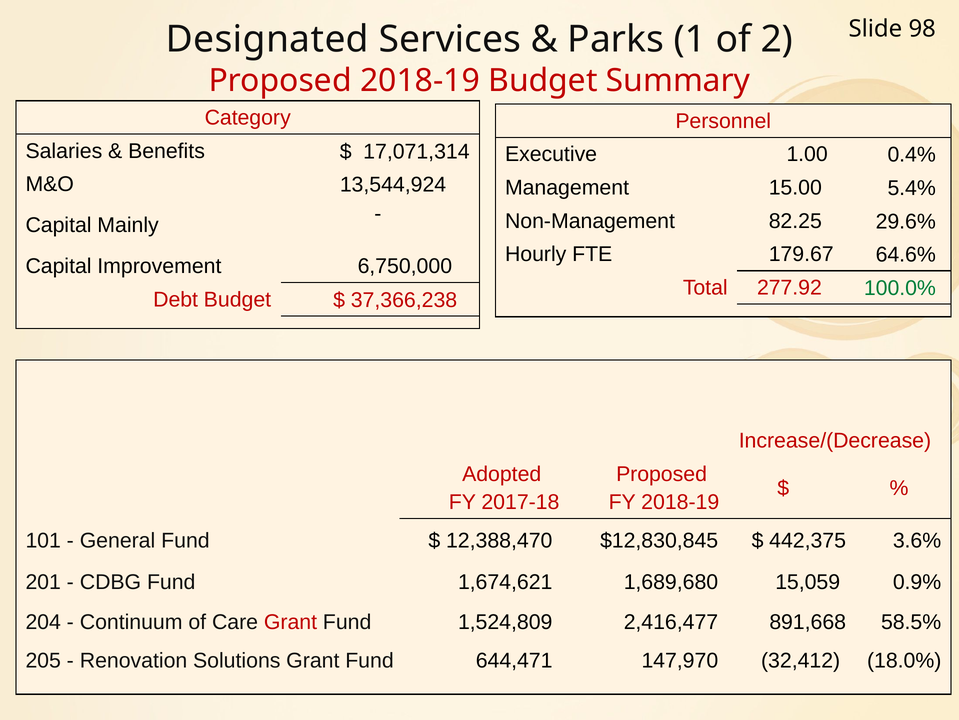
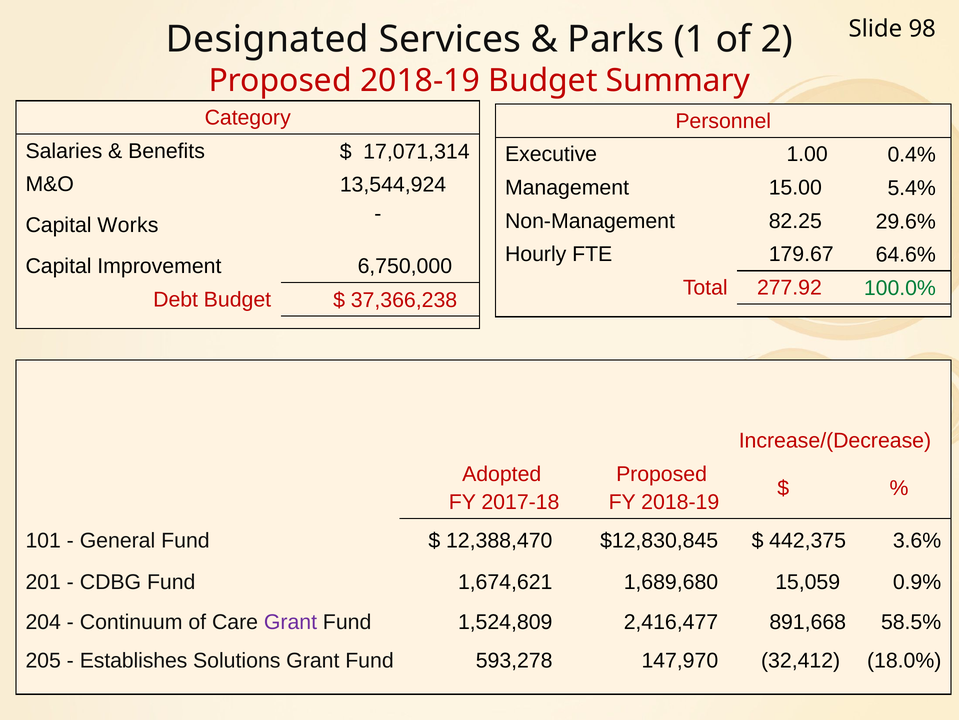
Mainly: Mainly -> Works
Grant at (290, 622) colour: red -> purple
Renovation: Renovation -> Establishes
644,471: 644,471 -> 593,278
